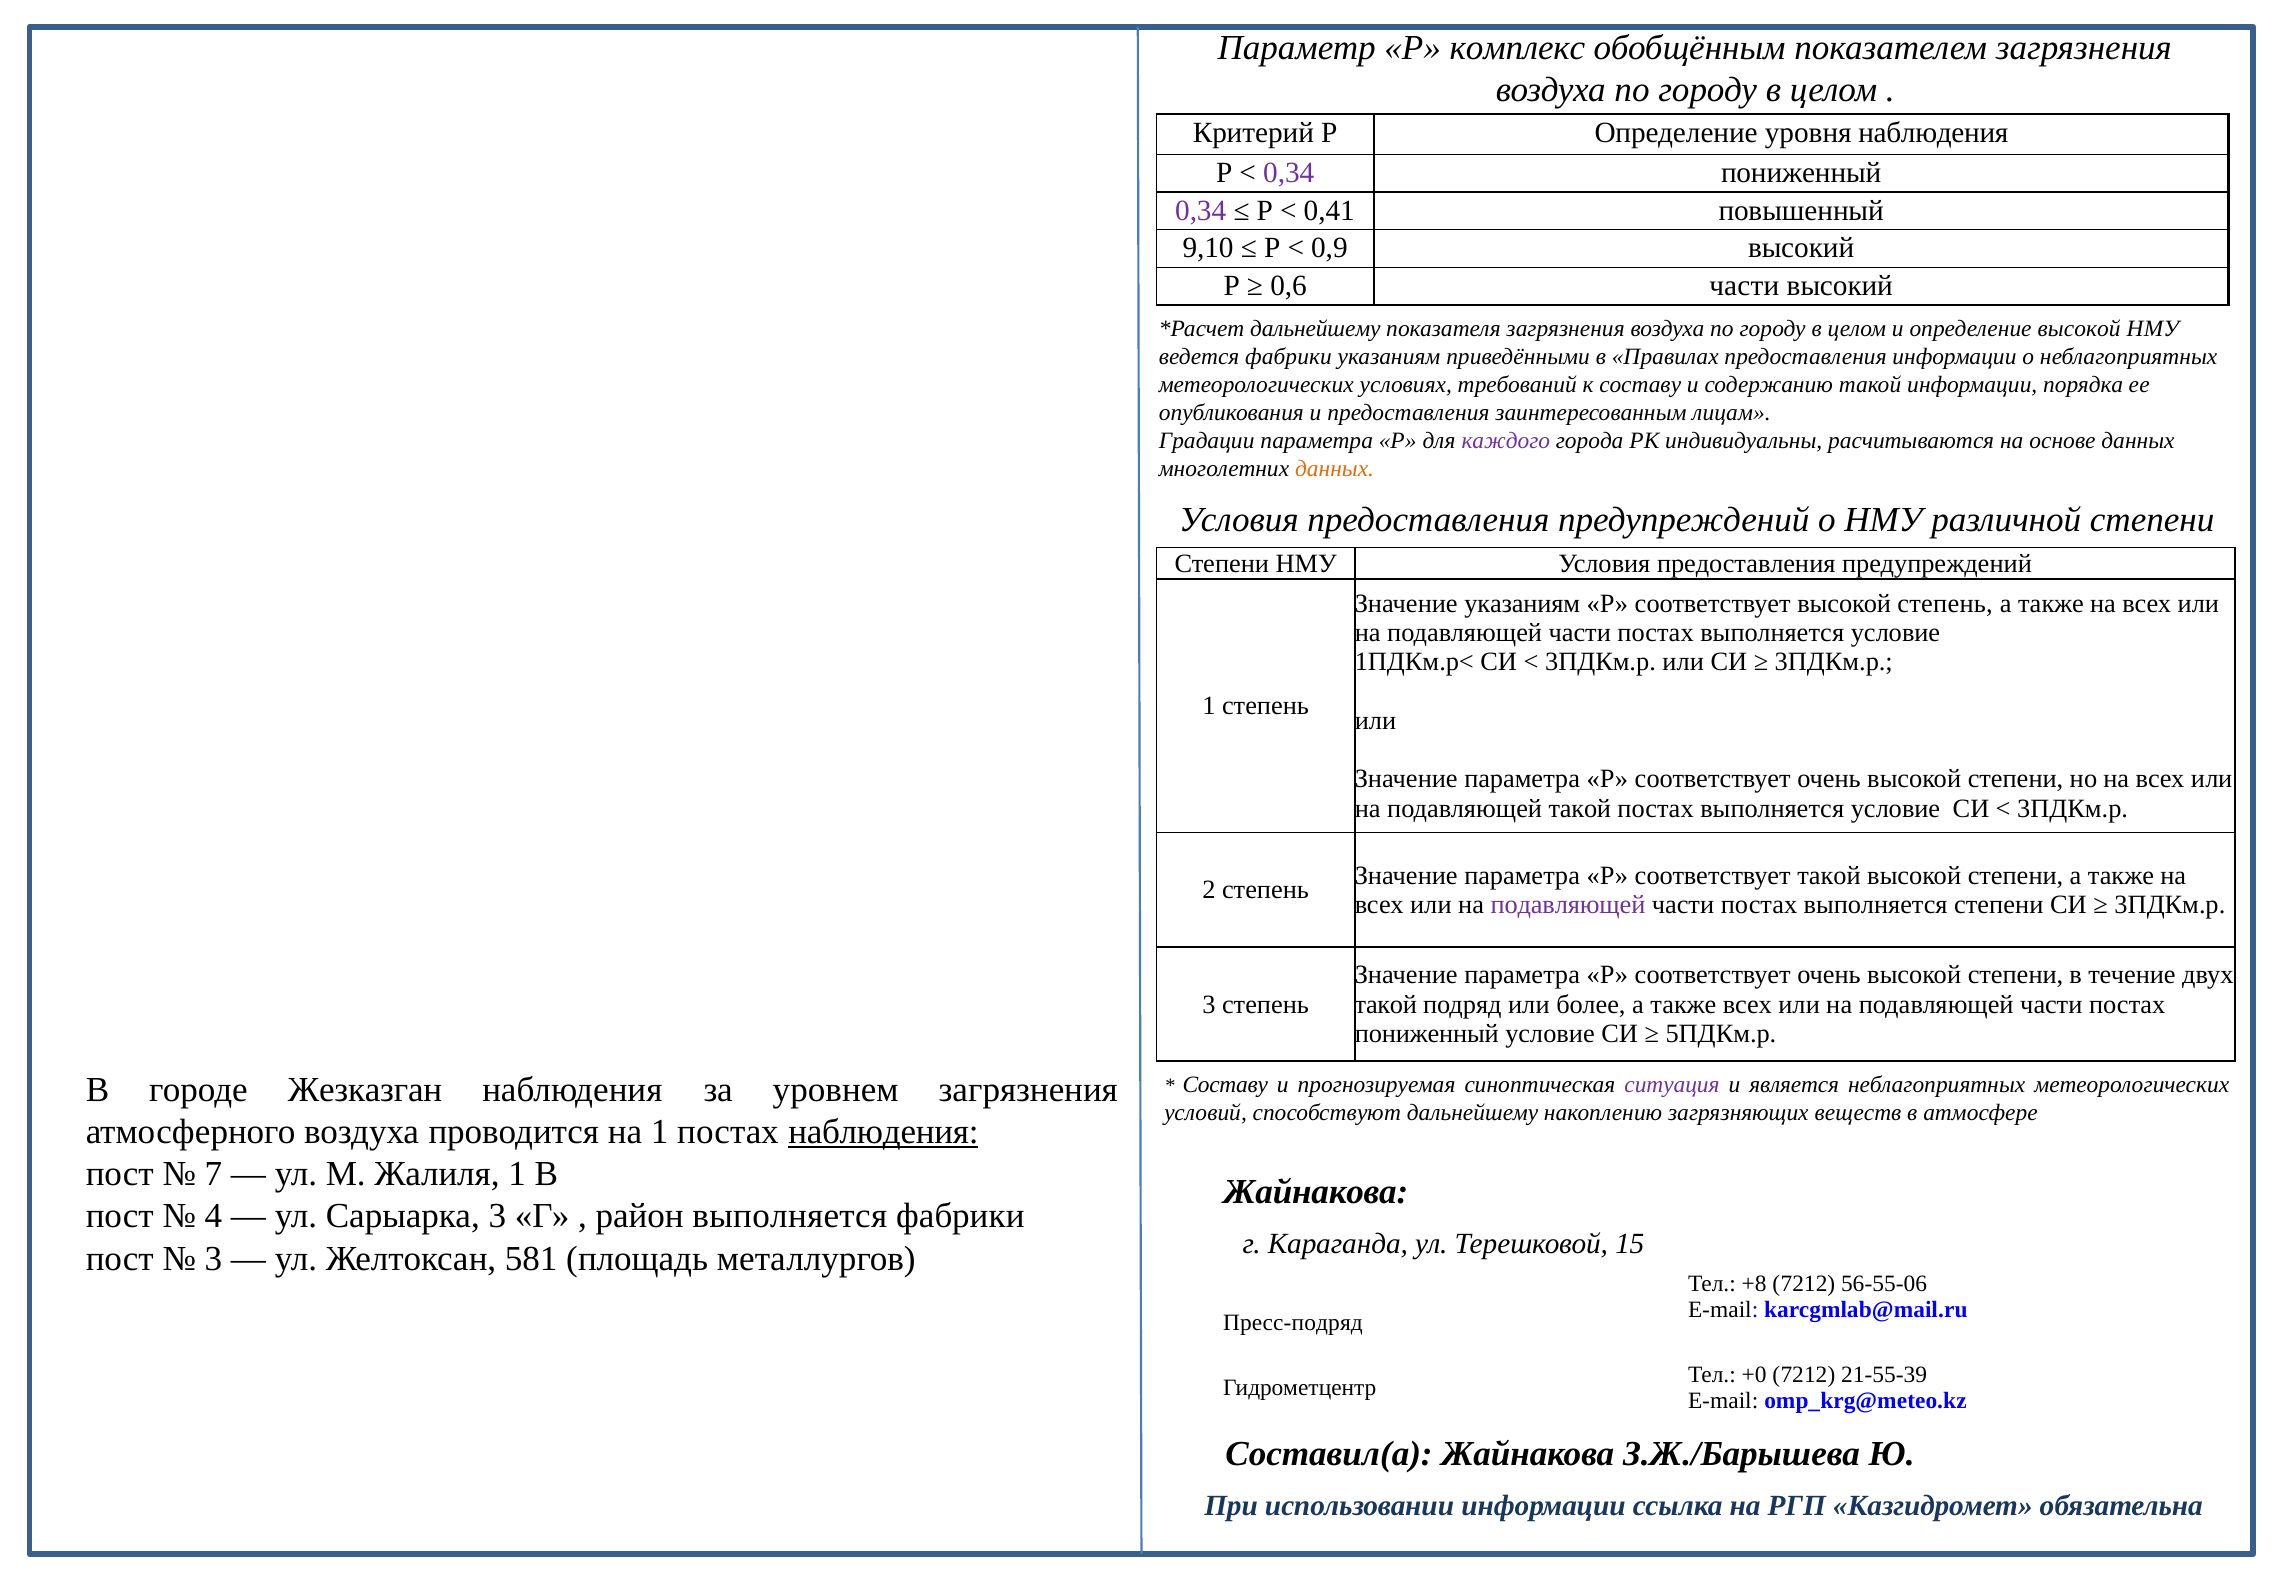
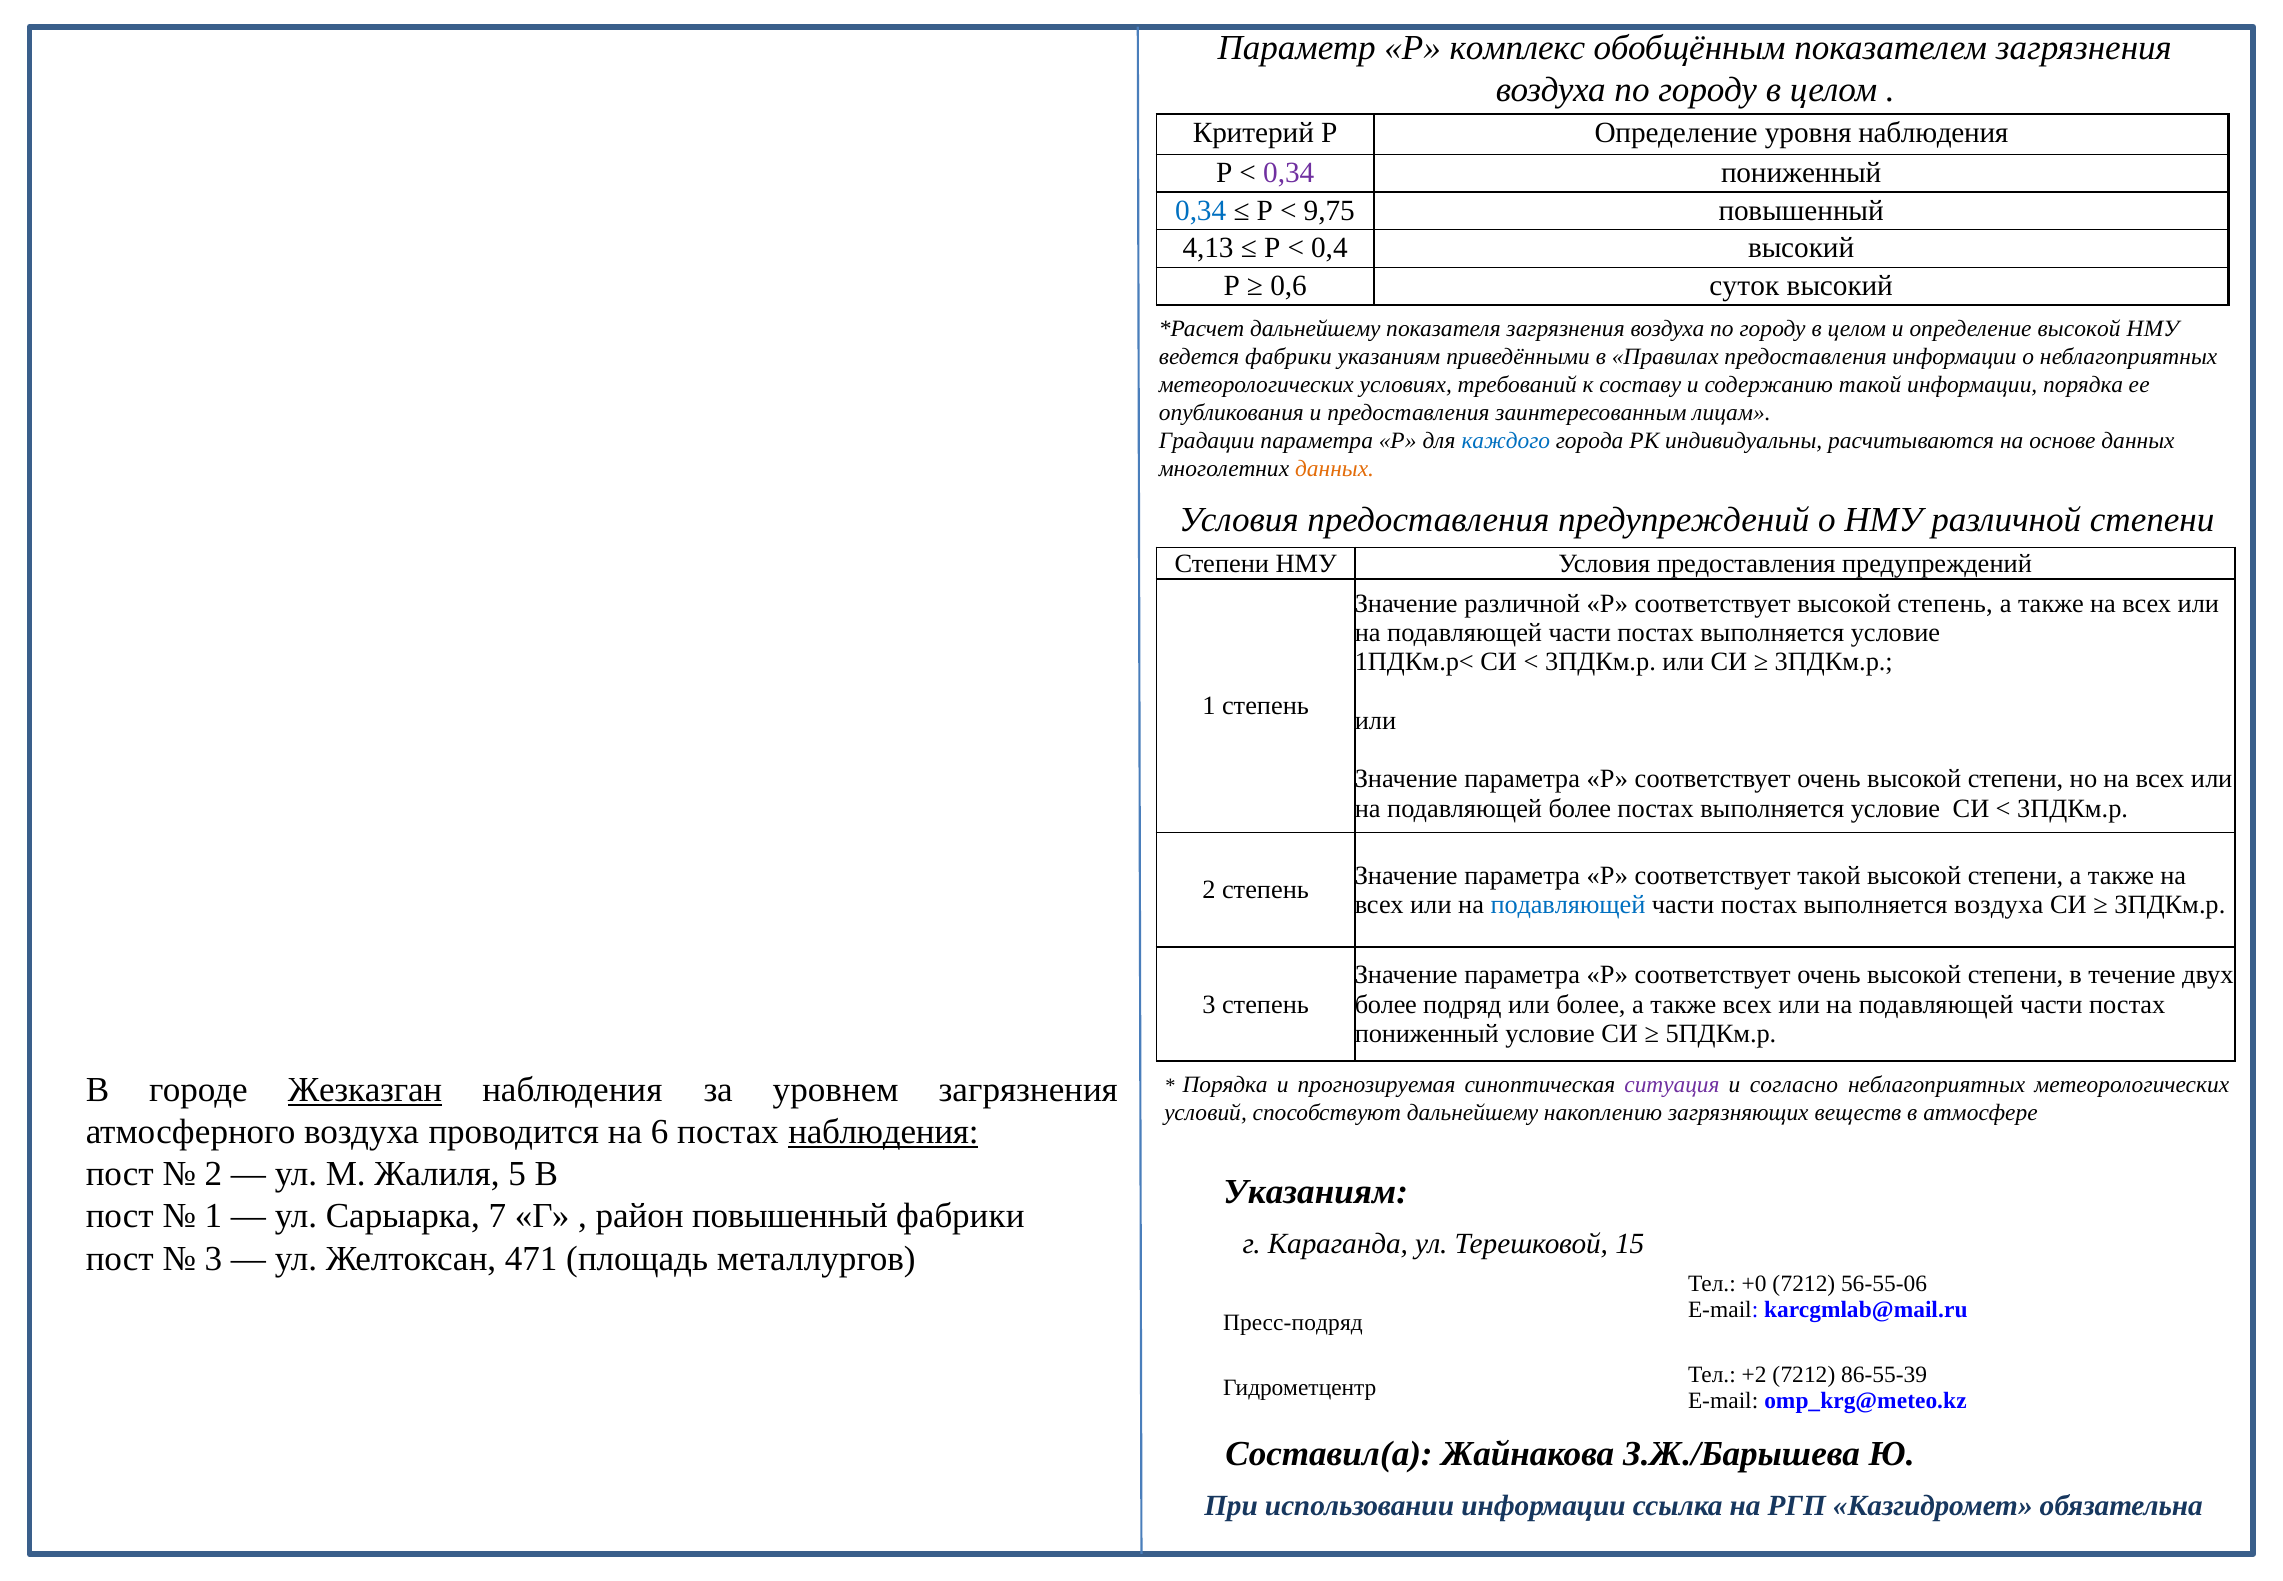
0,34 at (1201, 210) colour: purple -> blue
0,41: 0,41 -> 9,75
9,10: 9,10 -> 4,13
0,9: 0,9 -> 0,4
0,6 части: части -> суток
каждого colour: purple -> blue
Значение указаниям: указаниям -> различной
подавляющей такой: такой -> более
подавляющей at (1568, 904) colour: purple -> blue
выполняется степени: степени -> воздуха
такой at (1386, 1004): такой -> более
Жезказган underline: none -> present
Составу at (1225, 1085): Составу -> Порядка
является: является -> согласно
на 1: 1 -> 6
7 at (213, 1174): 7 -> 2
Жалиля 1: 1 -> 5
Жайнакова at (1316, 1192): Жайнакова -> Указаниям
4 at (213, 1216): 4 -> 1
Сарыарка 3: 3 -> 7
район выполняется: выполняется -> повышенный
581: 581 -> 471
+8: +8 -> +0
+0: +0 -> +2
21-55-39: 21-55-39 -> 86-55-39
